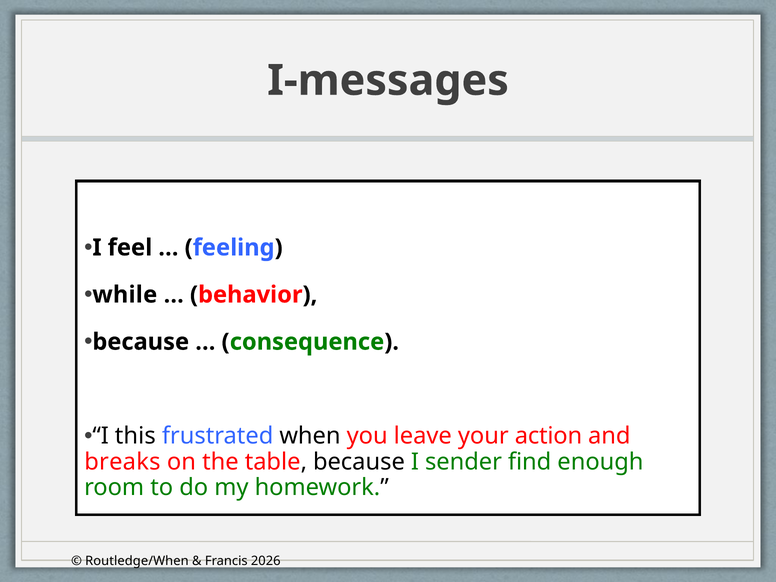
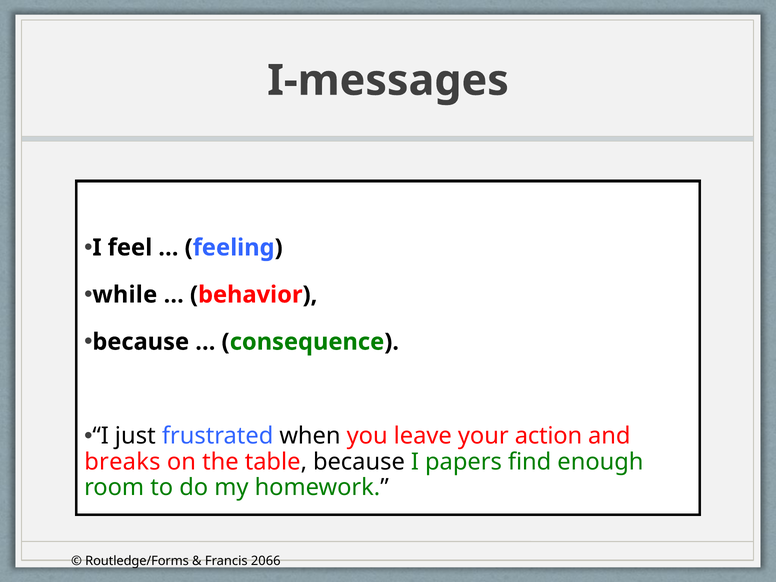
this: this -> just
sender: sender -> papers
Routledge/When: Routledge/When -> Routledge/Forms
2026: 2026 -> 2066
